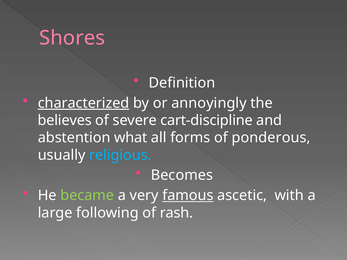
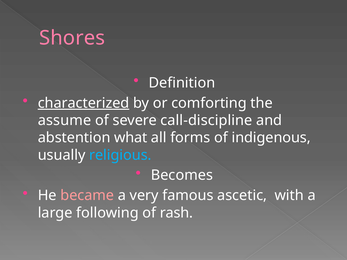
annoyingly: annoyingly -> comforting
believes: believes -> assume
cart-discipline: cart-discipline -> call-discipline
ponderous: ponderous -> indigenous
became colour: light green -> pink
famous underline: present -> none
